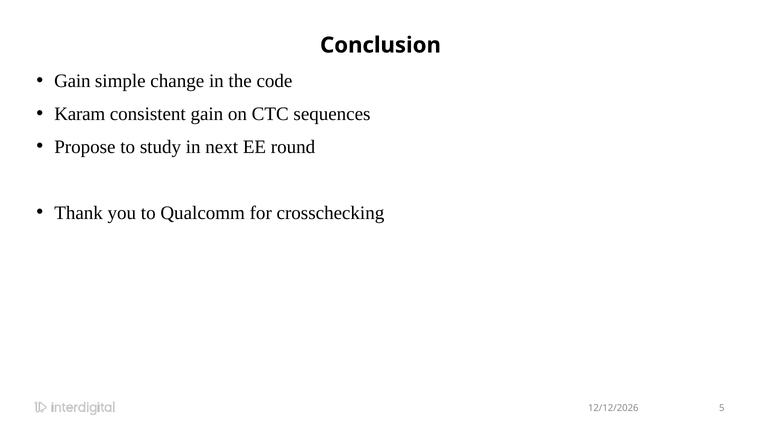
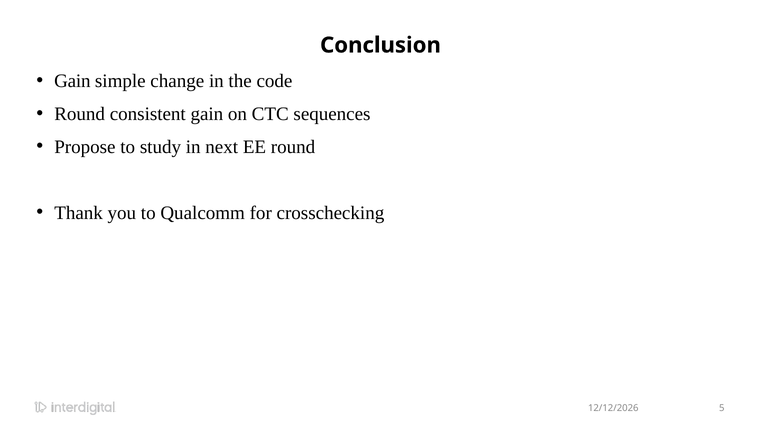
Karam at (80, 114): Karam -> Round
